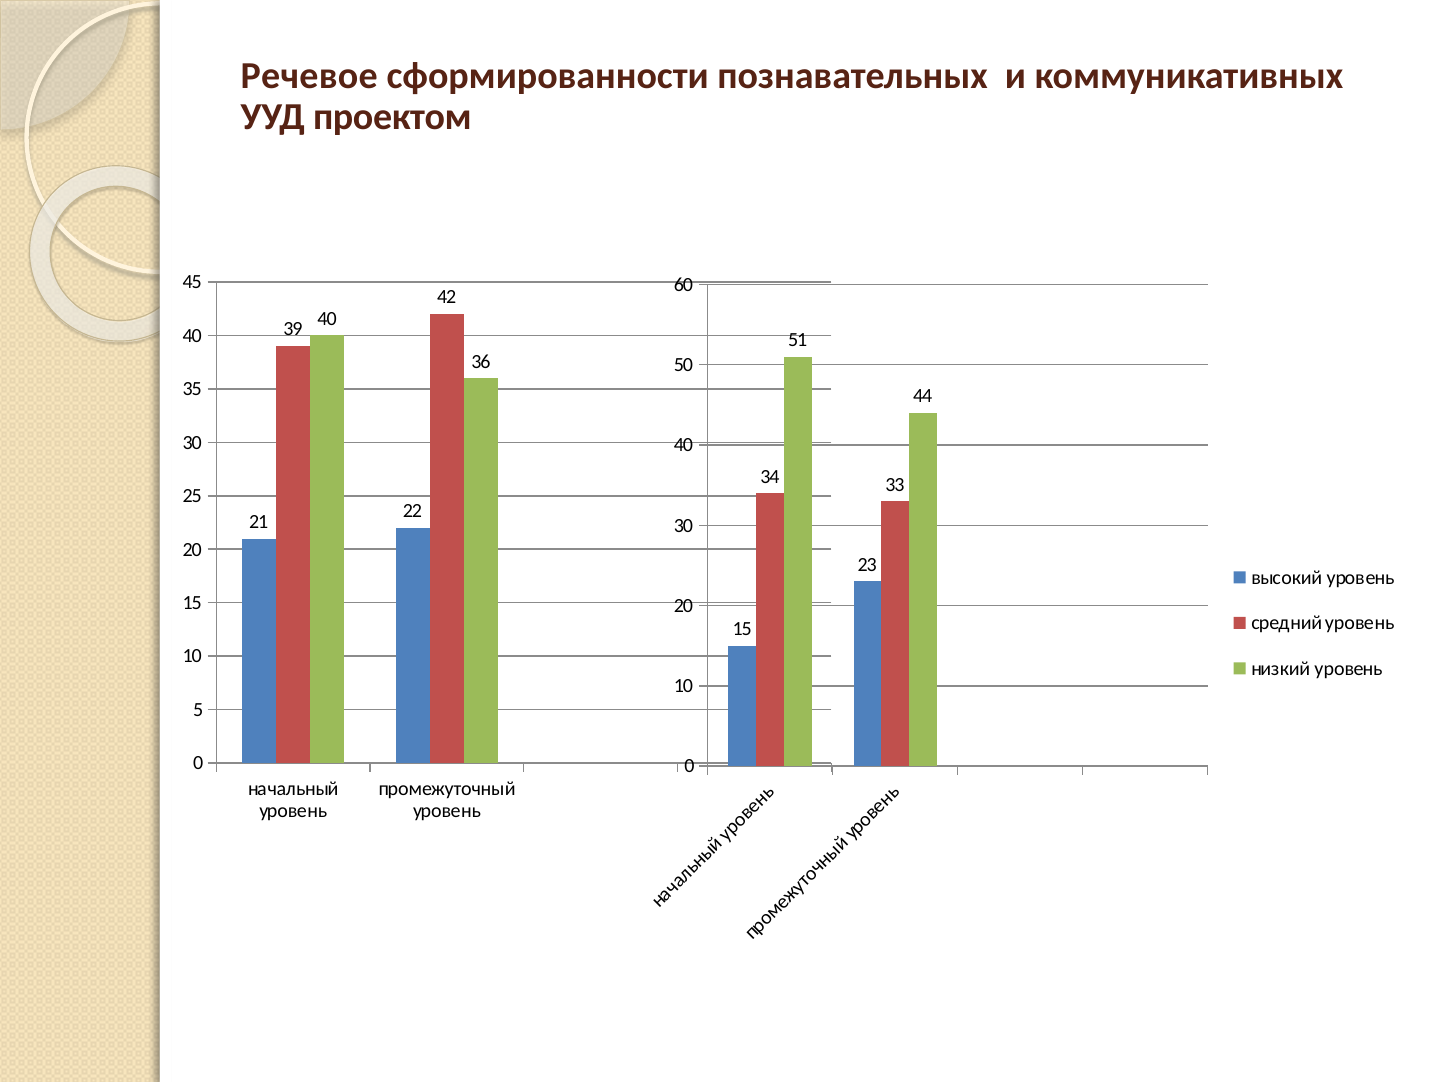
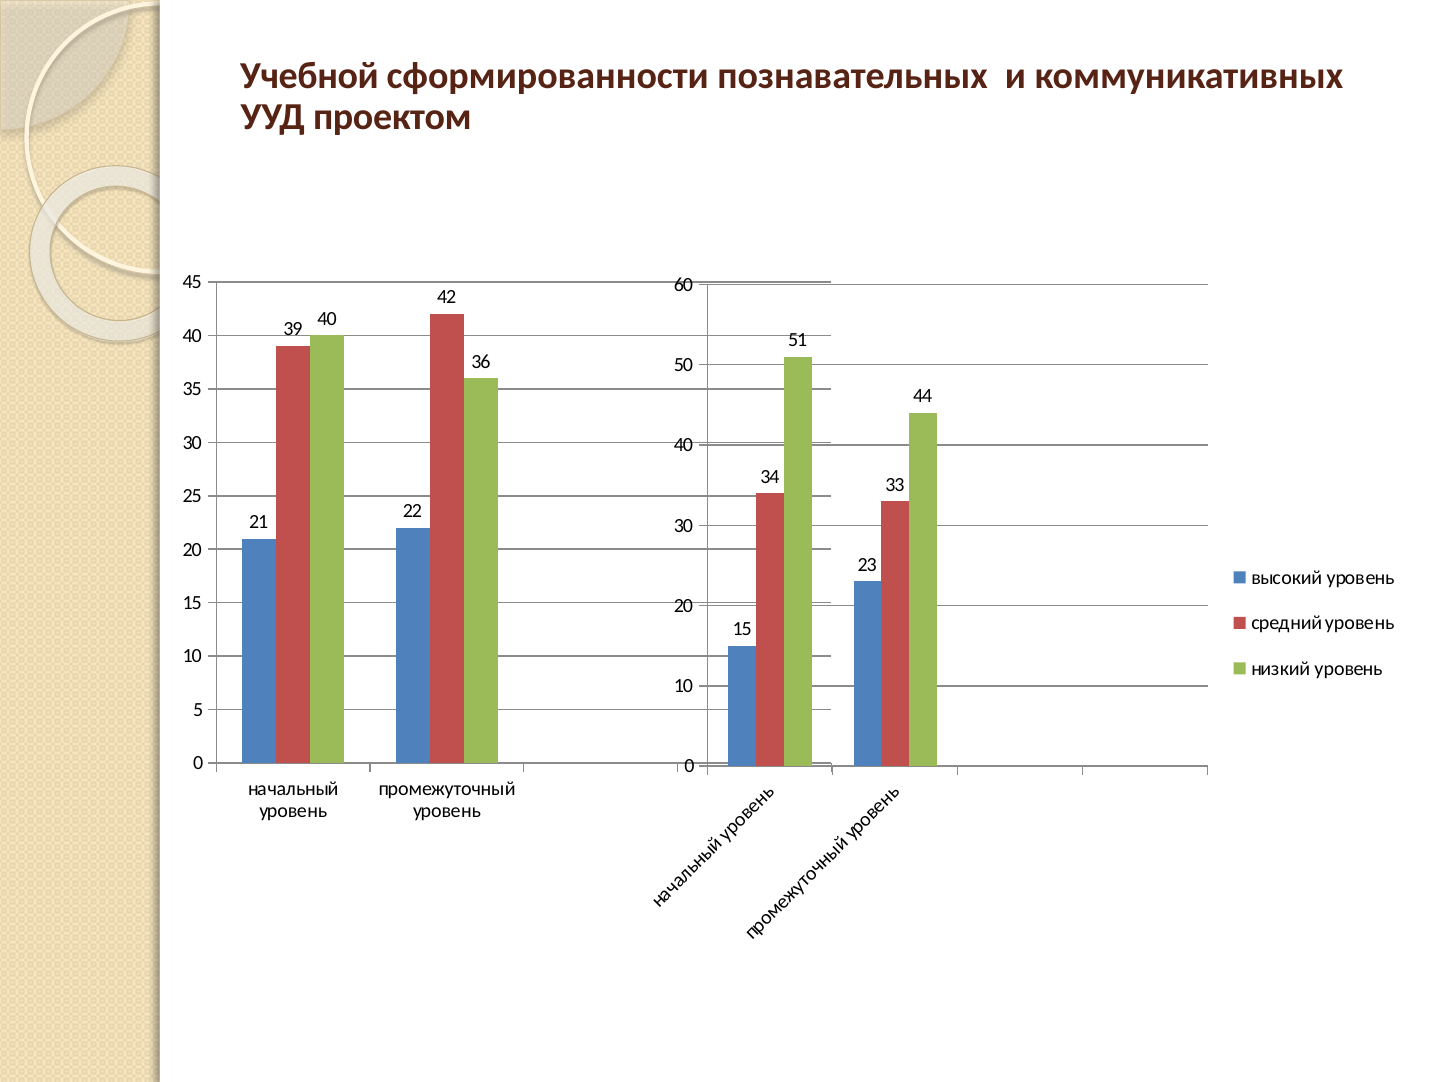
Речевое: Речевое -> Учебной
